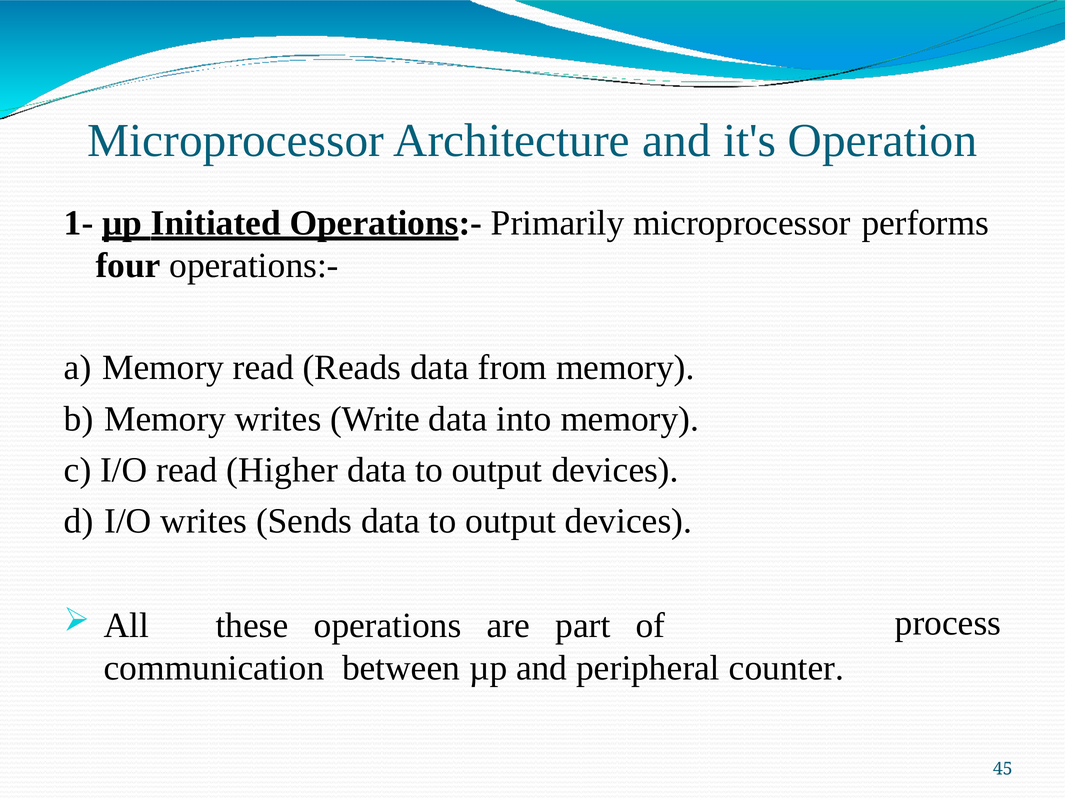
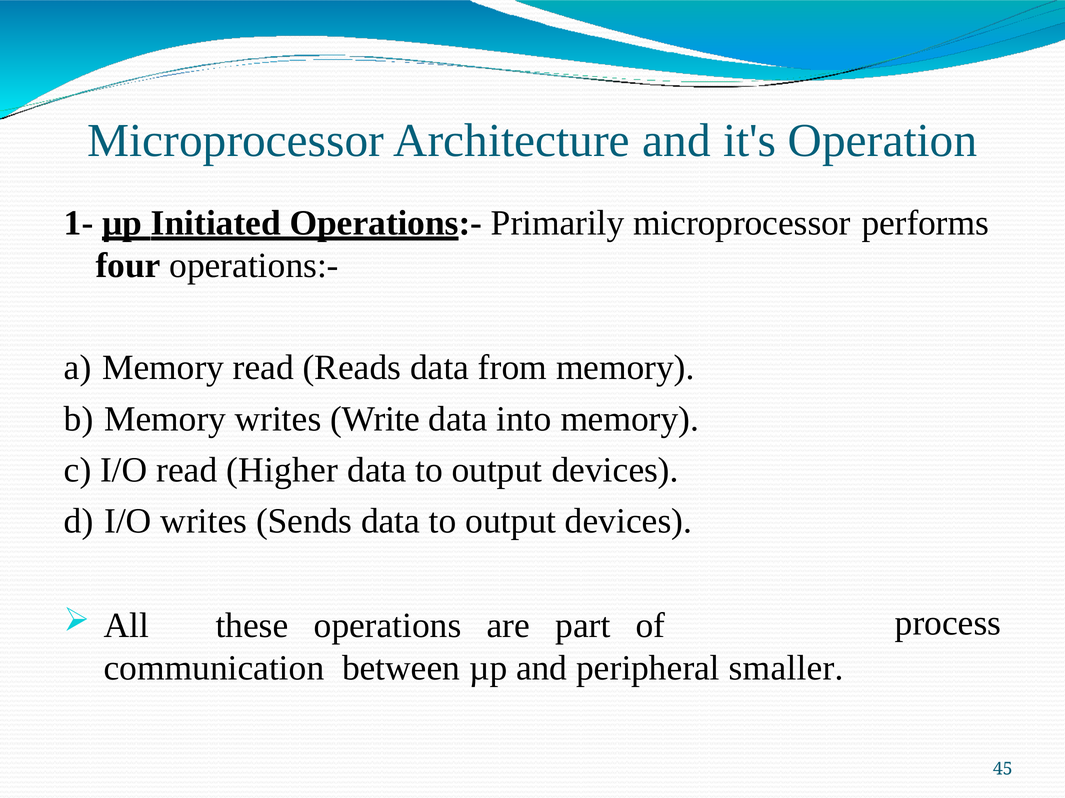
counter: counter -> smaller
